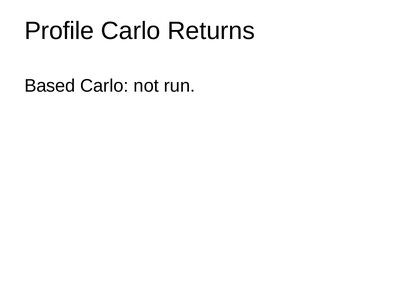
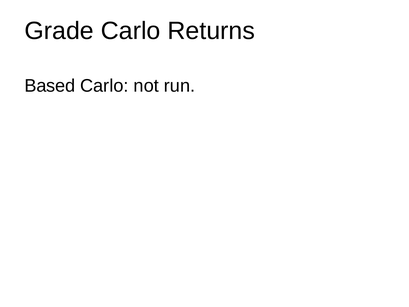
Profile: Profile -> Grade
